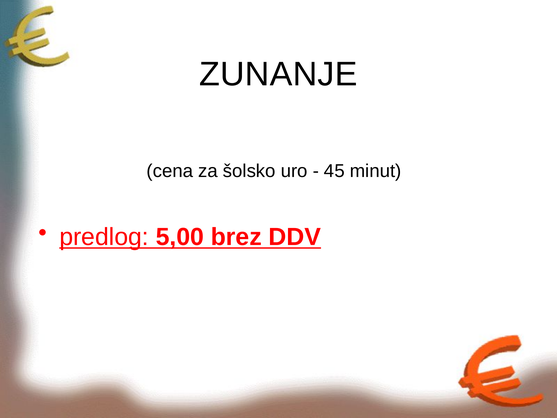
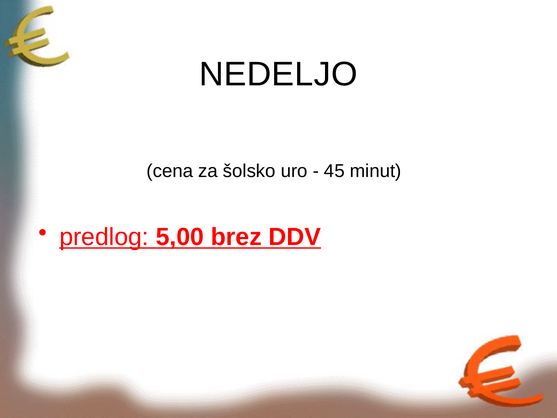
ZUNANJE: ZUNANJE -> NEDELJO
